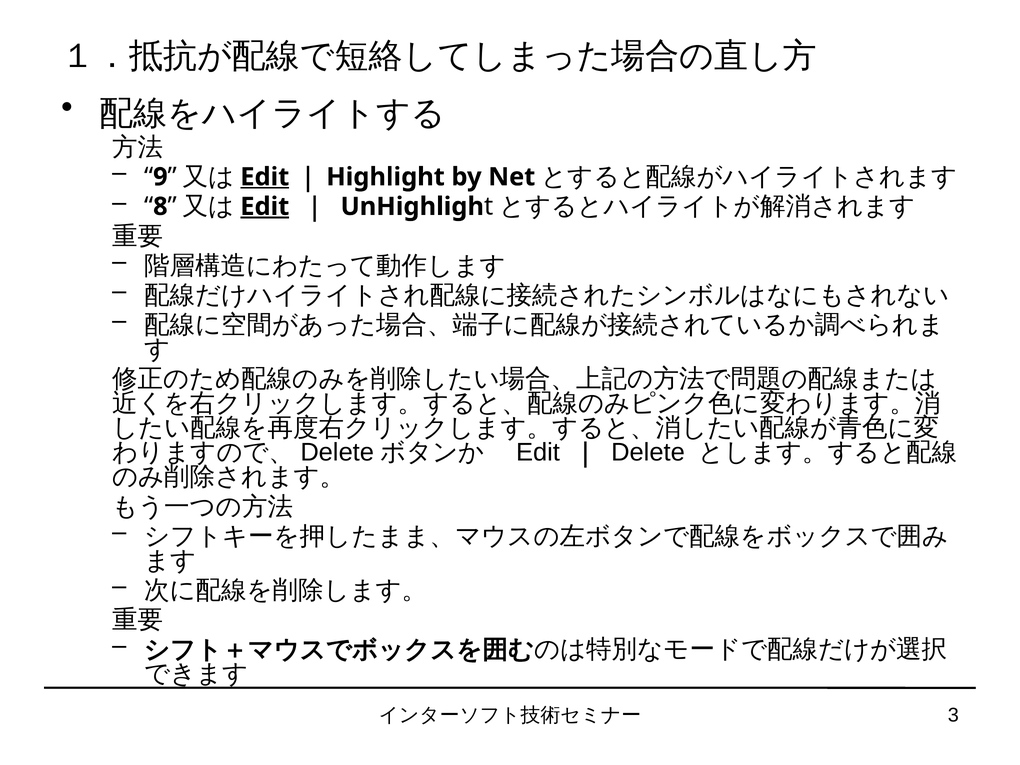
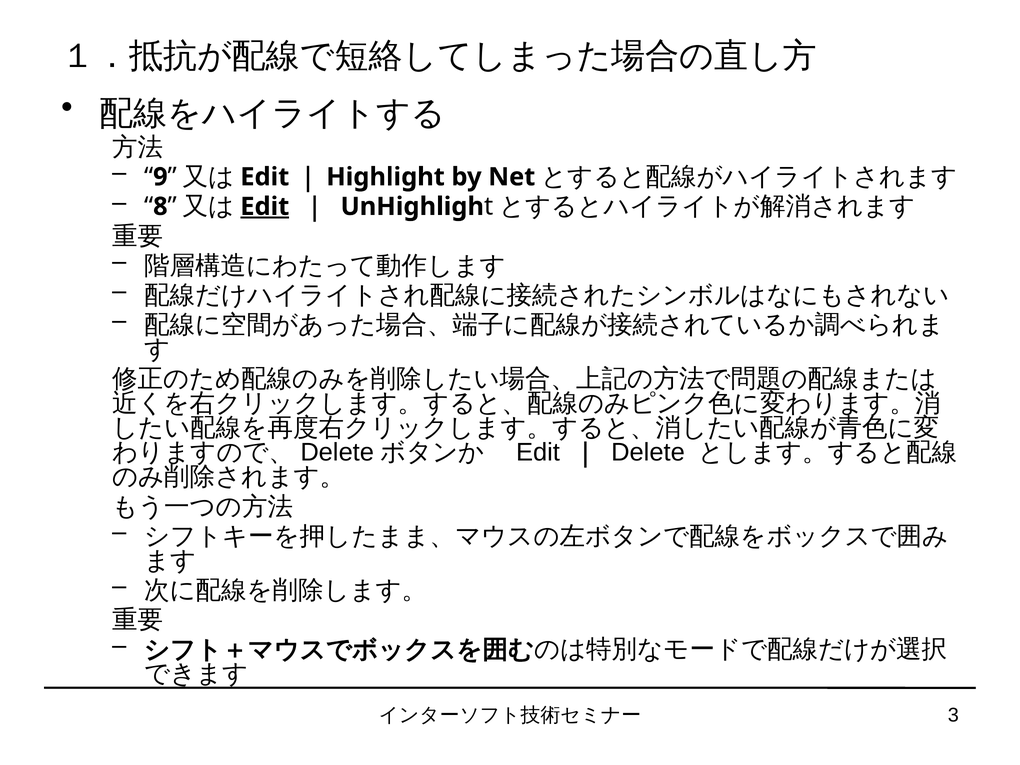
Edit at (265, 177) underline: present -> none
